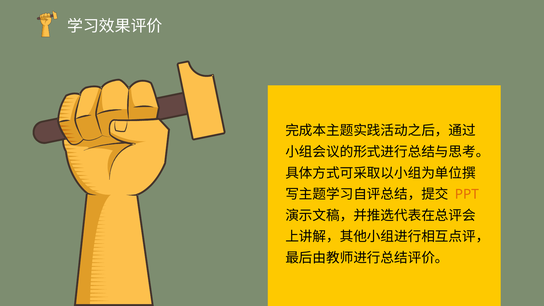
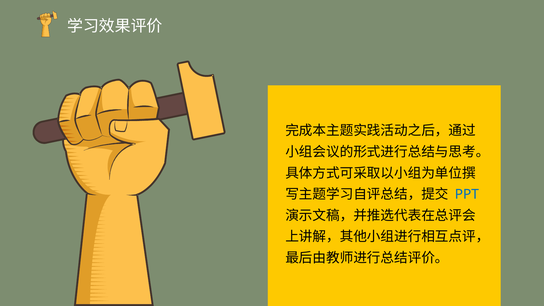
PPT colour: orange -> blue
